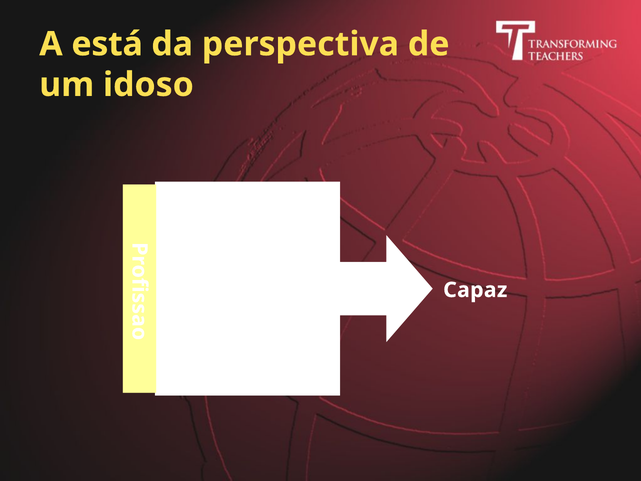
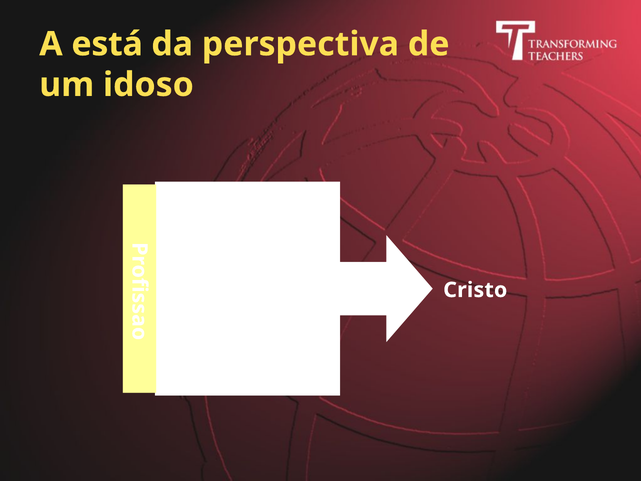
Capaz: Capaz -> Cristo
